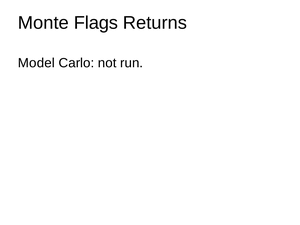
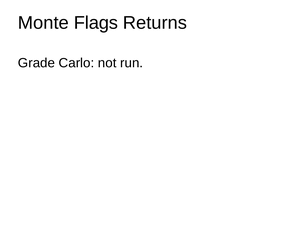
Model: Model -> Grade
